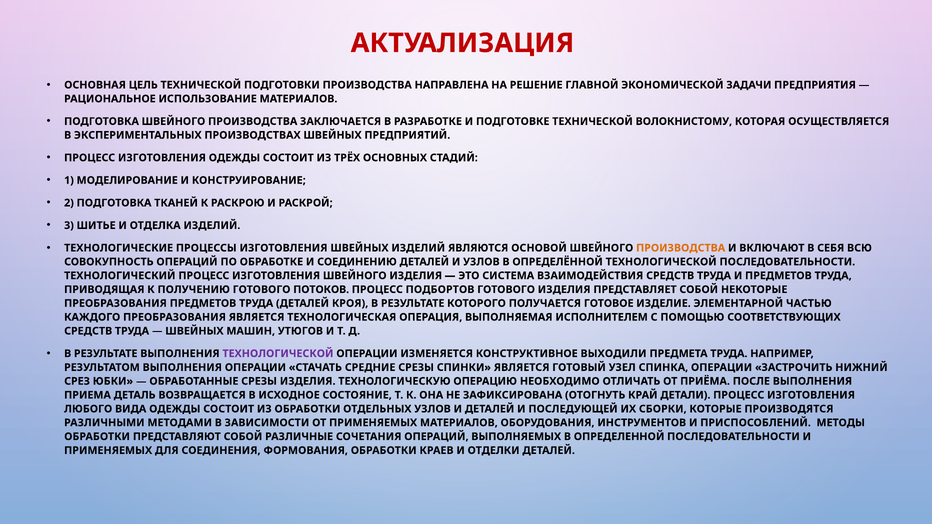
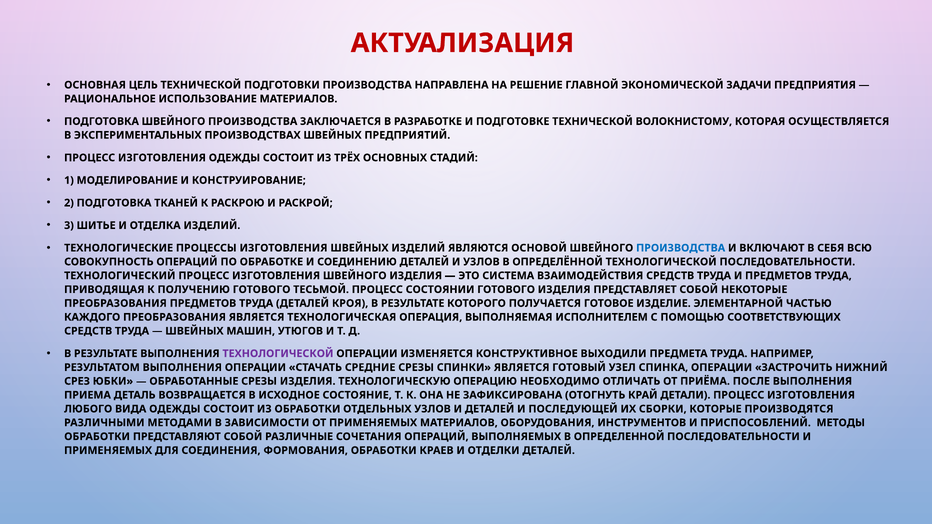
ПРОИЗВОДСТВА at (681, 248) colour: orange -> blue
ПОТОКОВ: ПОТОКОВ -> ТЕСЬМОЙ
ПОДБОРТОВ: ПОДБОРТОВ -> СОСТОЯНИИ
